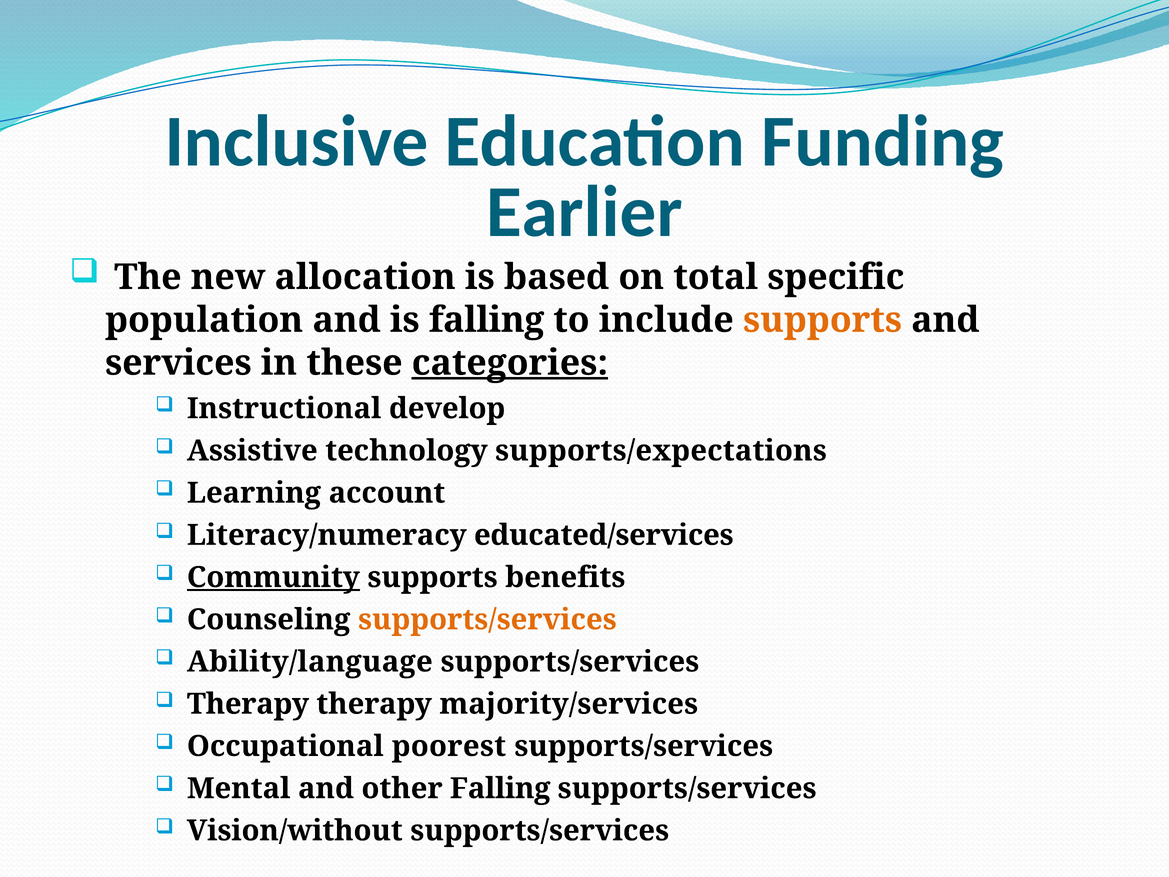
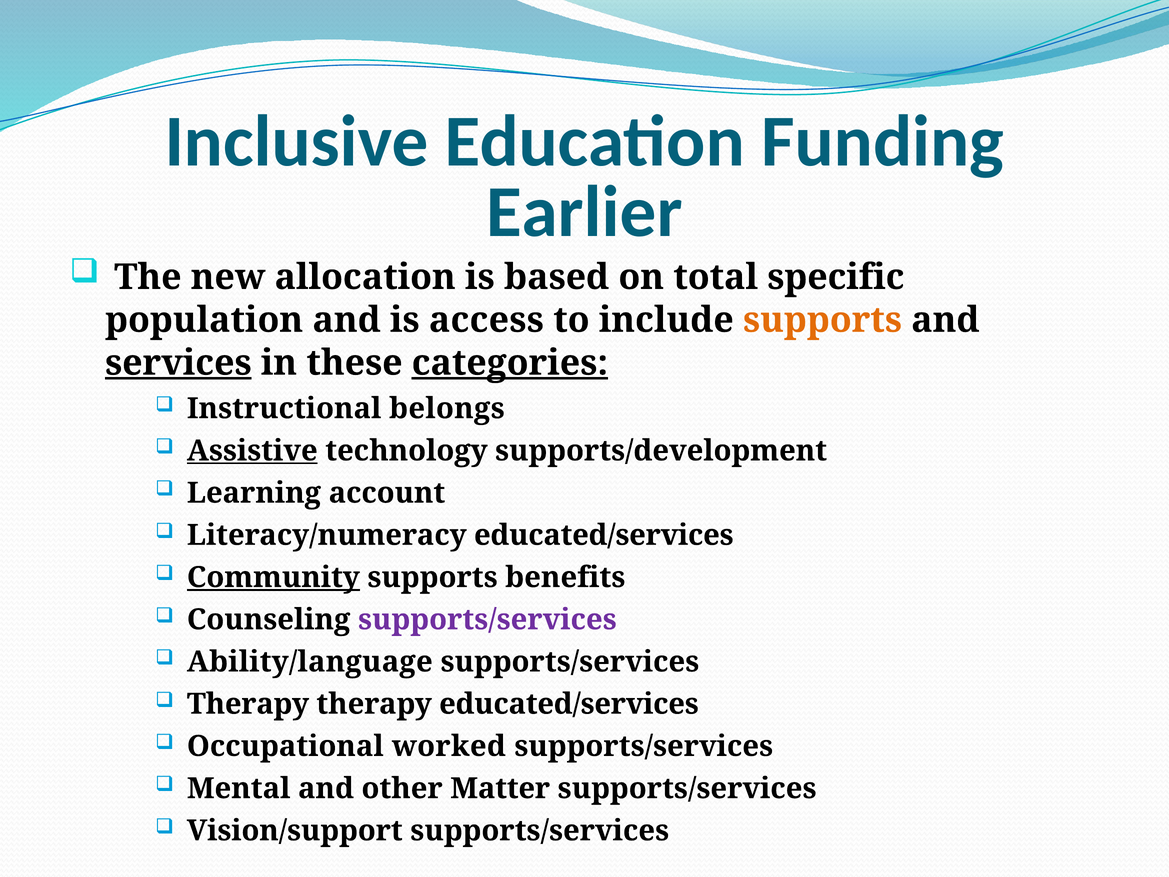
is falling: falling -> access
services underline: none -> present
develop: develop -> belongs
Assistive underline: none -> present
supports/expectations: supports/expectations -> supports/development
supports/services at (487, 619) colour: orange -> purple
therapy majority/services: majority/services -> educated/services
poorest: poorest -> worked
other Falling: Falling -> Matter
Vision/without: Vision/without -> Vision/support
